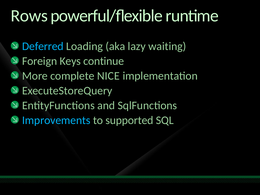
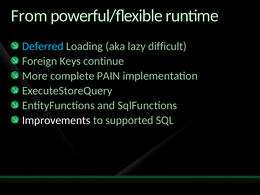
Rows: Rows -> From
waiting: waiting -> difficult
NICE: NICE -> PAIN
Improvements colour: light blue -> white
